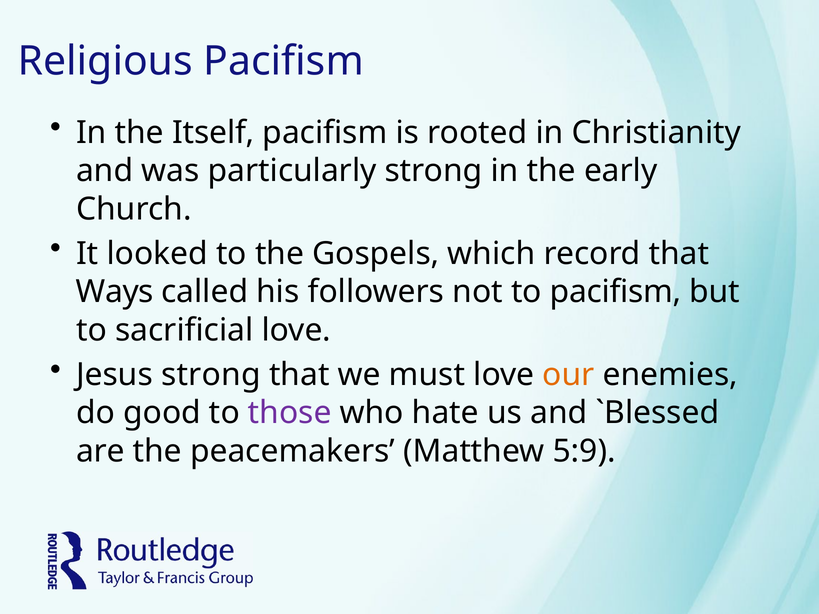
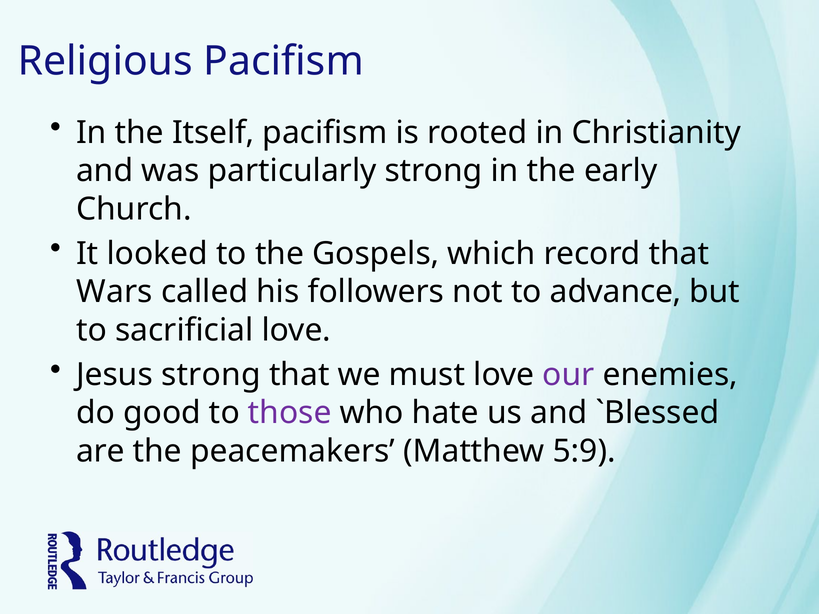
Ways: Ways -> Wars
to pacifism: pacifism -> advance
our colour: orange -> purple
